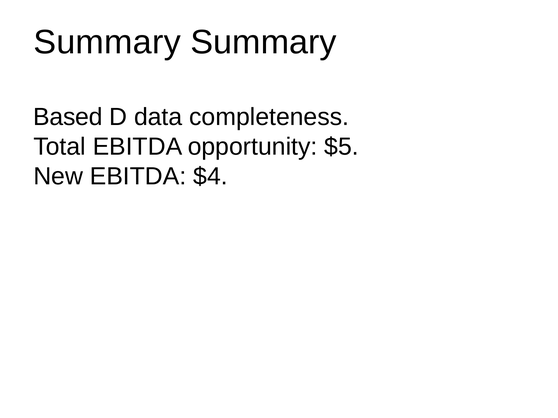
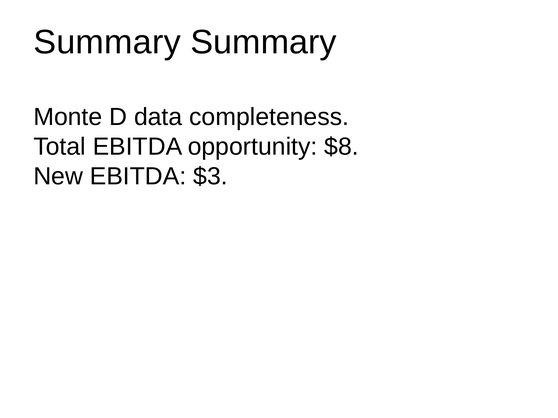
Based: Based -> Monte
$5: $5 -> $8
$4: $4 -> $3
